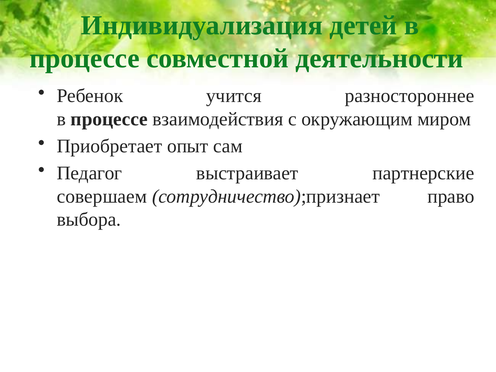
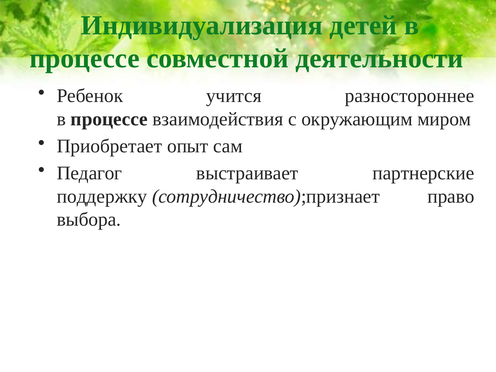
совершаем: совершаем -> поддержку
